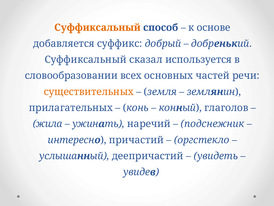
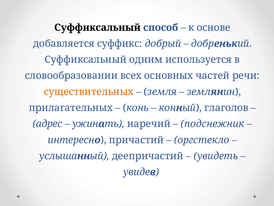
Суффиксальный at (97, 27) colour: orange -> black
сказал: сказал -> одним
жила: жила -> адрес
